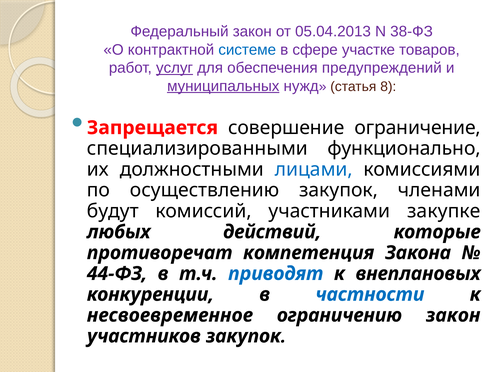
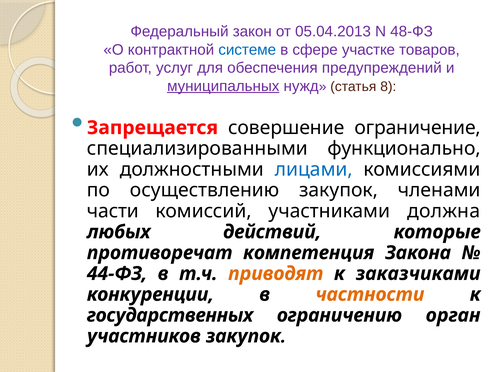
38-ФЗ: 38-ФЗ -> 48-ФЗ
услуг underline: present -> none
будут: будут -> части
закупке: закупке -> должна
приводят colour: blue -> orange
внеплановых: внеплановых -> заказчиками
частности colour: blue -> orange
несвоевременное: несвоевременное -> государственных
ограничению закон: закон -> орган
